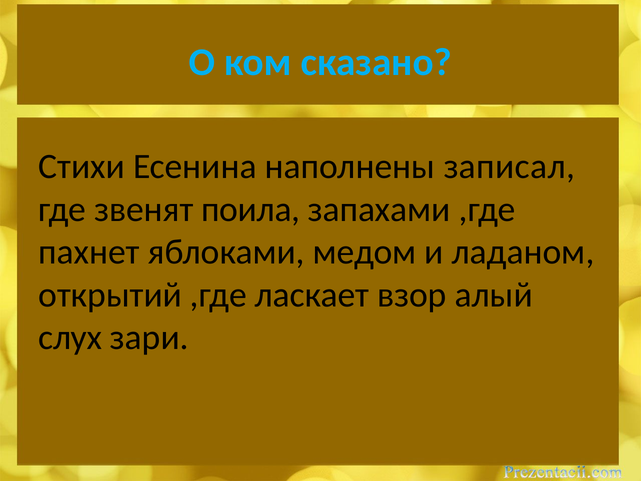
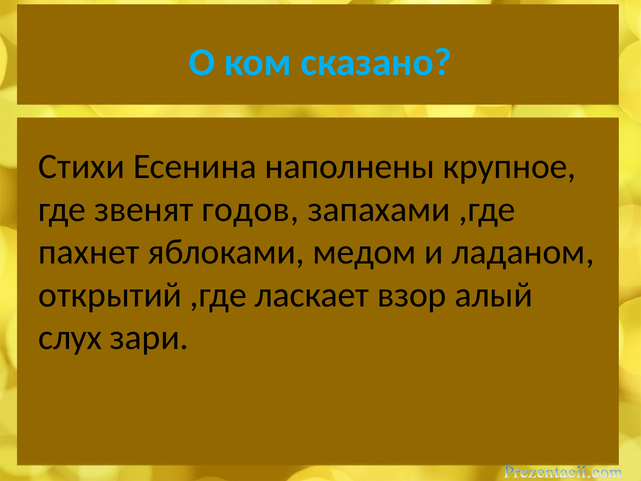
записал: записал -> крупное
поила: поила -> годов
